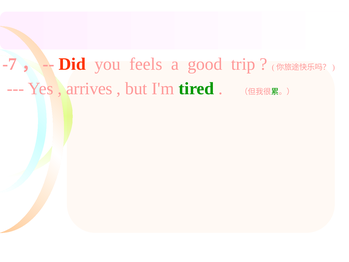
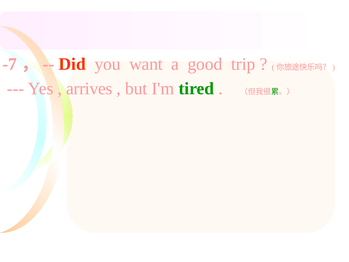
feels: feels -> want
